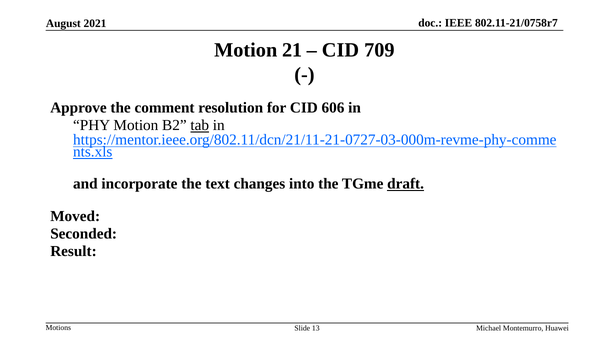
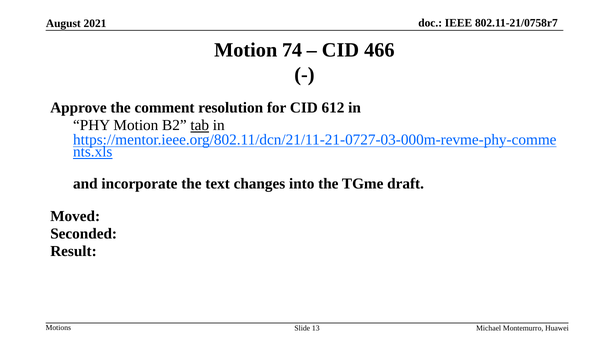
21: 21 -> 74
709: 709 -> 466
606: 606 -> 612
draft underline: present -> none
